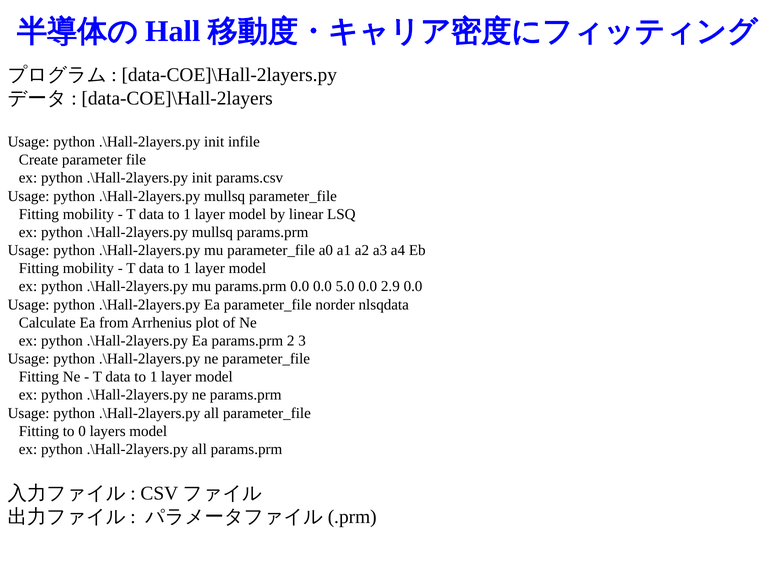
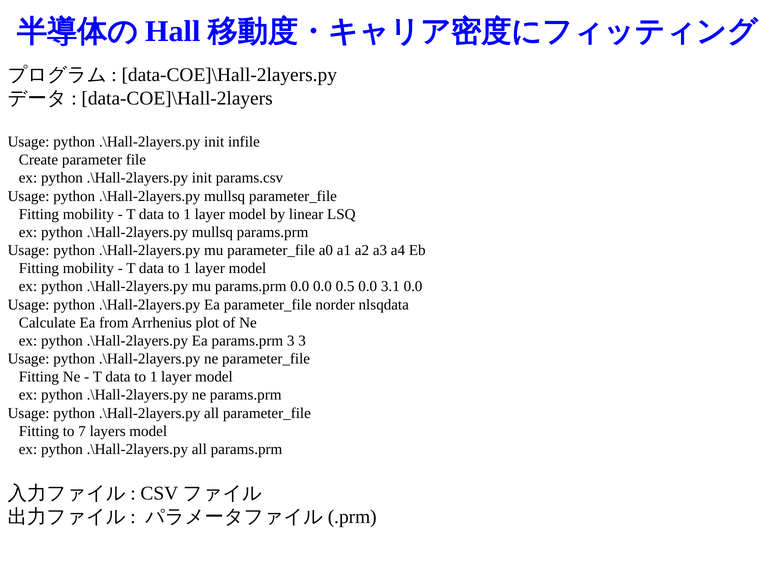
5.0: 5.0 -> 0.5
2.9: 2.9 -> 3.1
params.prm 2: 2 -> 3
0: 0 -> 7
